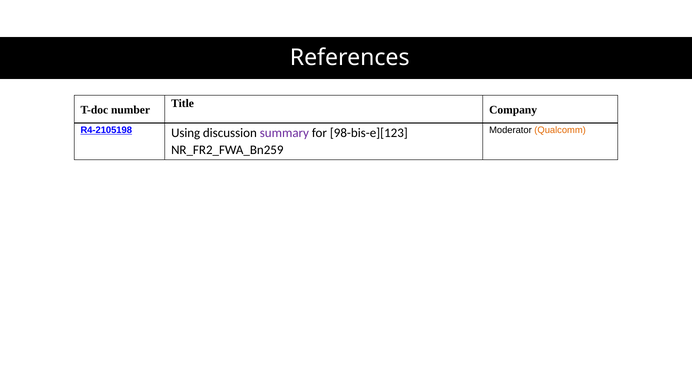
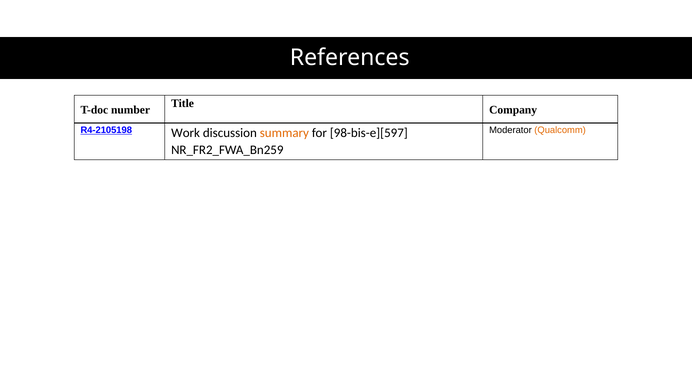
Using: Using -> Work
summary colour: purple -> orange
98-bis-e][123: 98-bis-e][123 -> 98-bis-e][597
